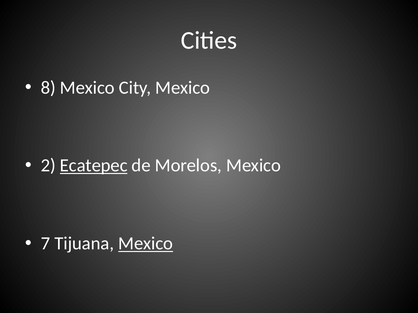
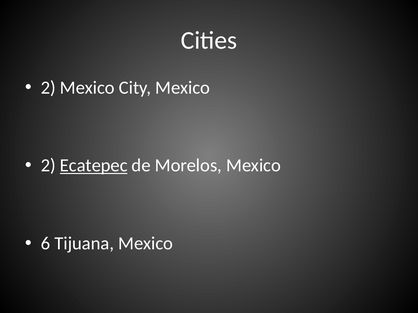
8 at (48, 88): 8 -> 2
7: 7 -> 6
Mexico at (146, 244) underline: present -> none
